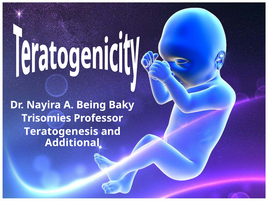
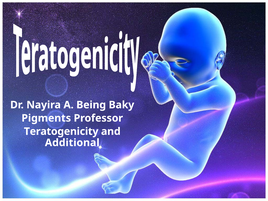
Trisomies: Trisomies -> Pigments
Teratogenesis: Teratogenesis -> Teratogenicity
